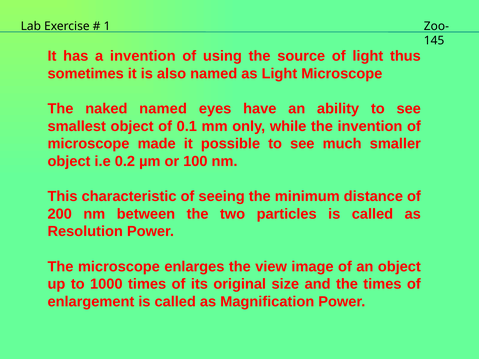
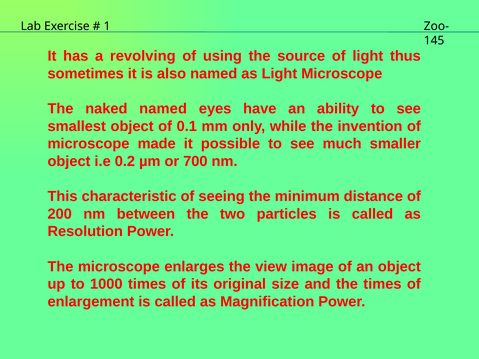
a invention: invention -> revolving
100: 100 -> 700
